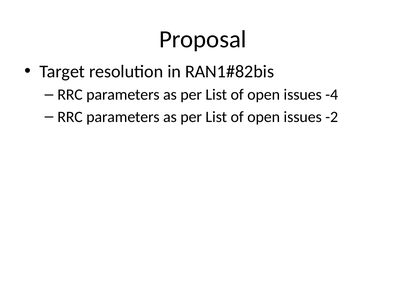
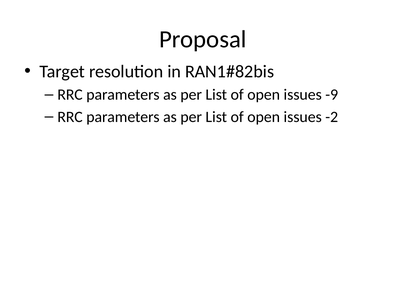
-4: -4 -> -9
